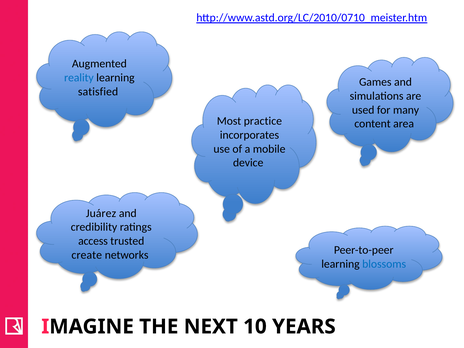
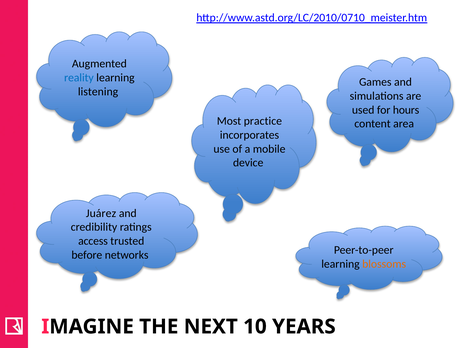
satisfied: satisfied -> listening
many: many -> hours
create: create -> before
blossoms colour: blue -> orange
